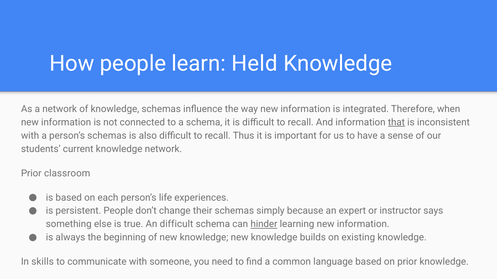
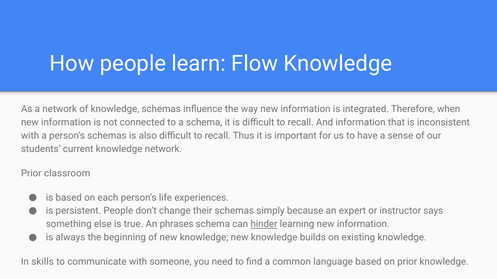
Held: Held -> Flow
that underline: present -> none
An difficult: difficult -> phrases
